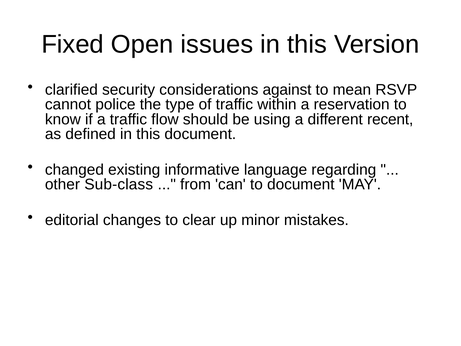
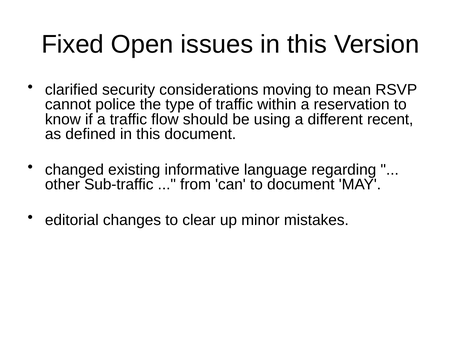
against: against -> moving
Sub-class: Sub-class -> Sub-traffic
